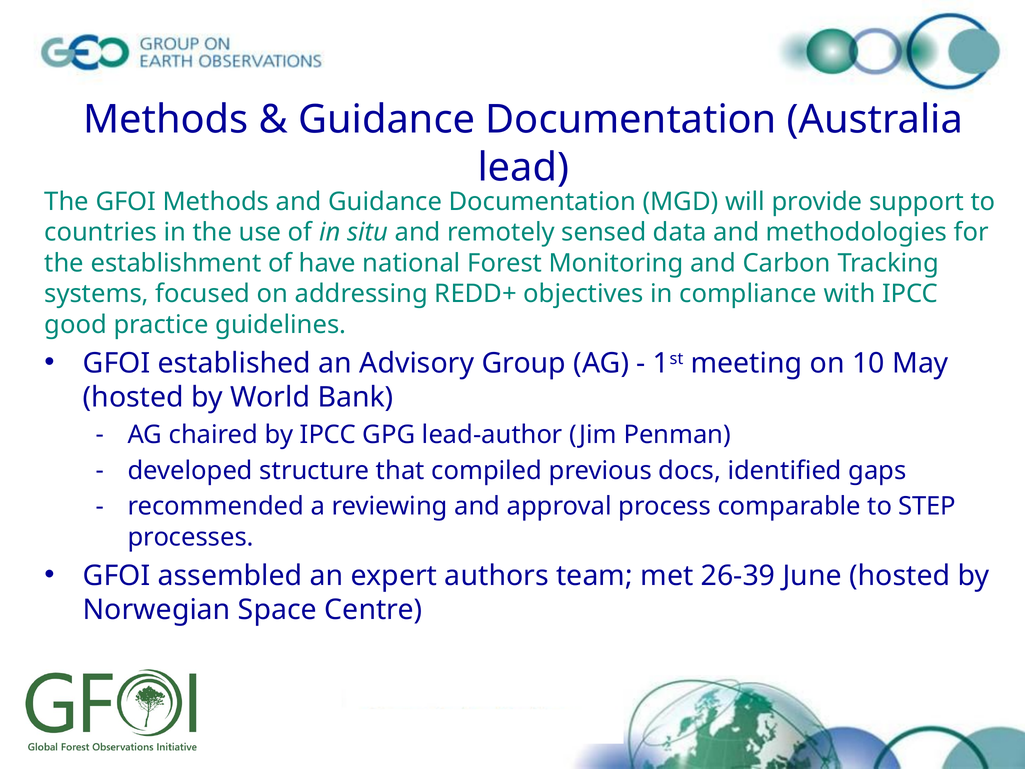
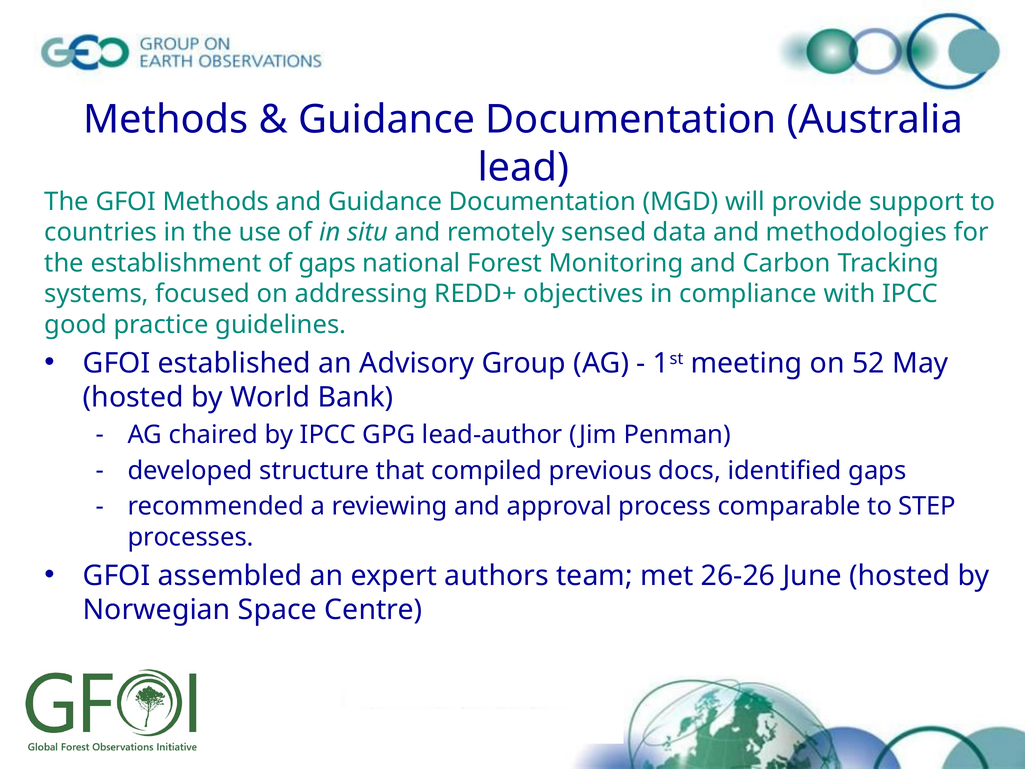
of have: have -> gaps
10: 10 -> 52
26-39: 26-39 -> 26-26
